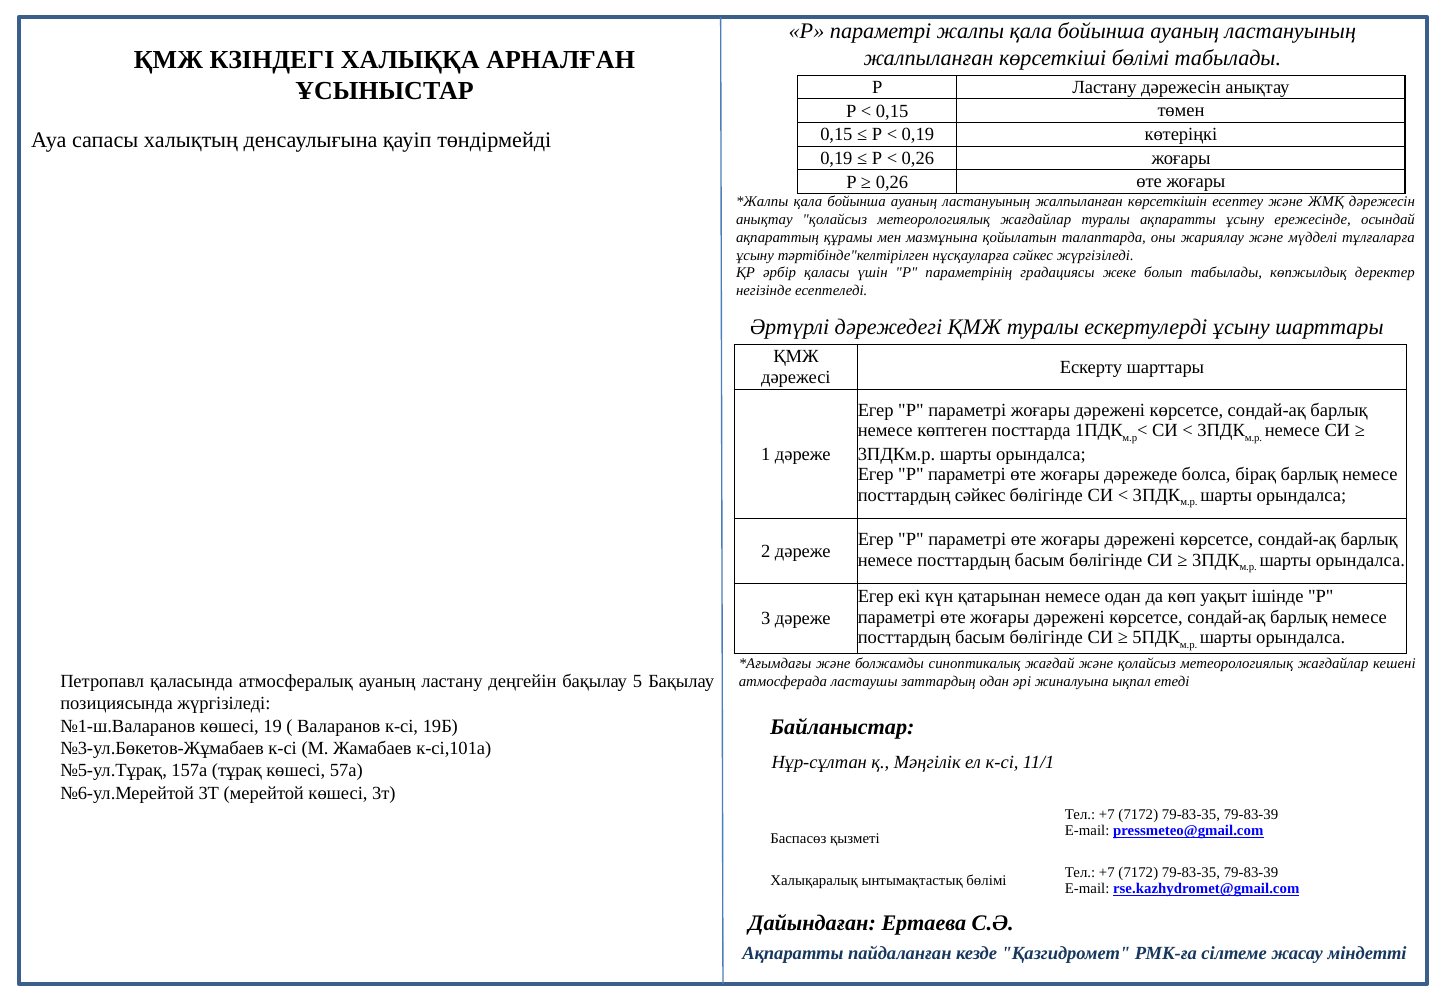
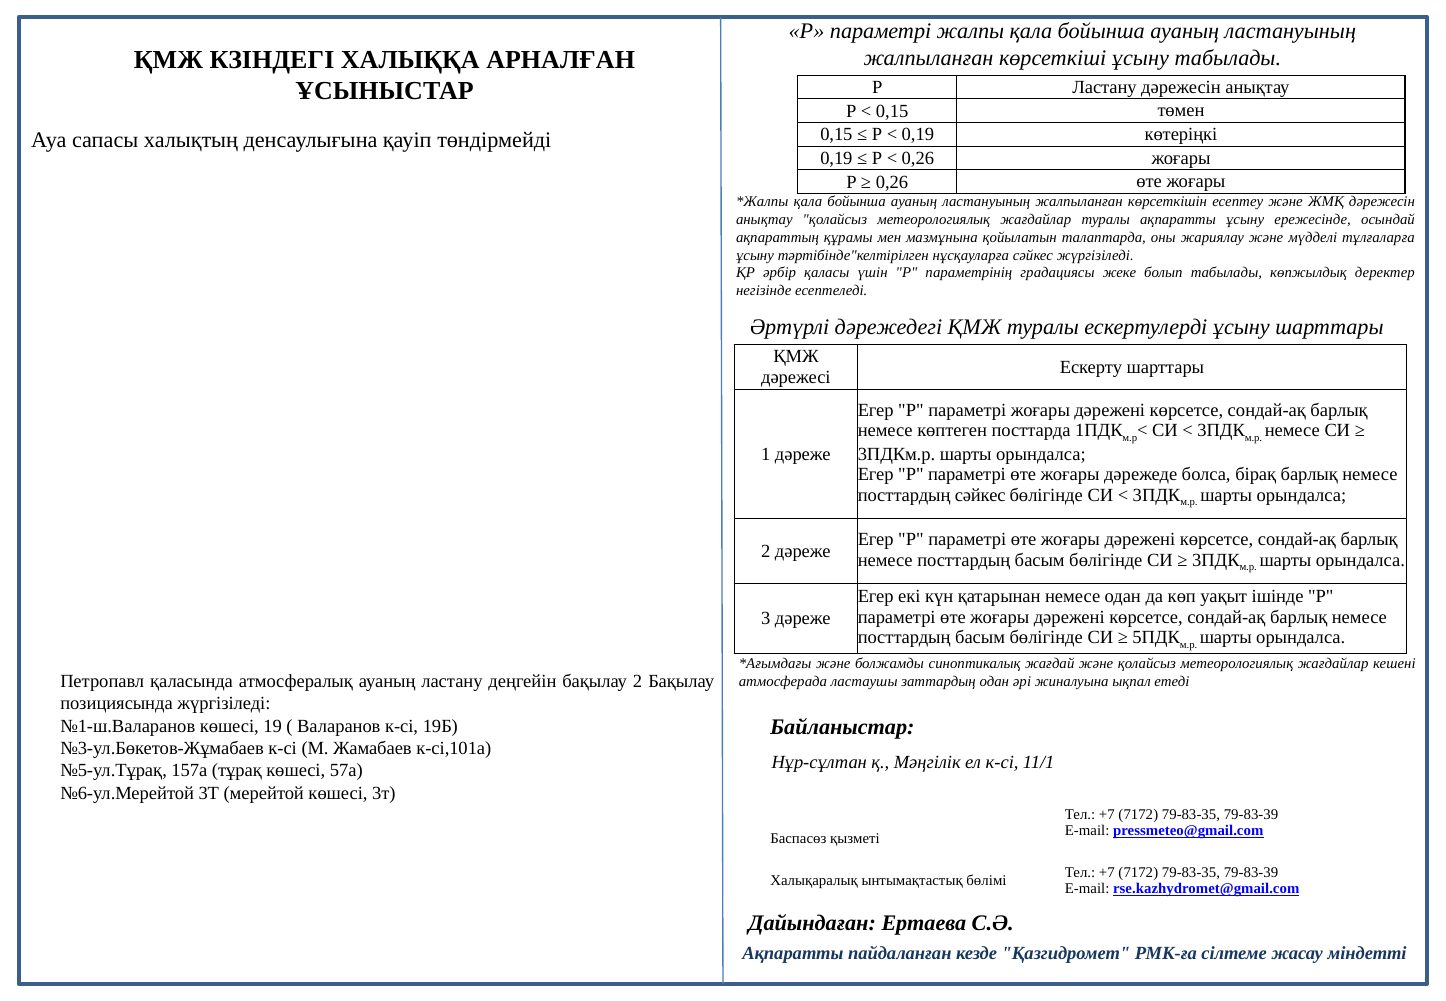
көрсеткіші бөлімі: бөлімі -> ұсыну
бақылау 5: 5 -> 2
